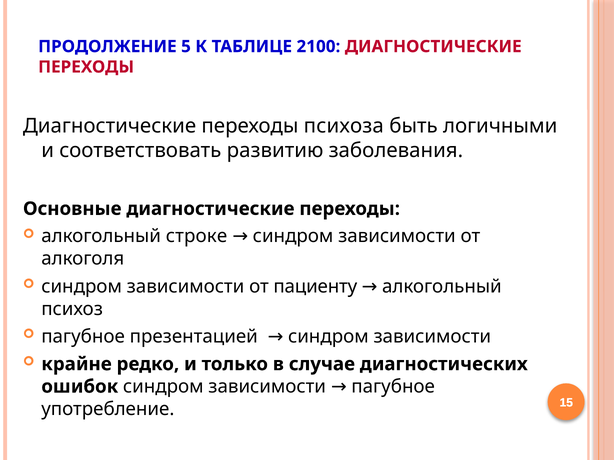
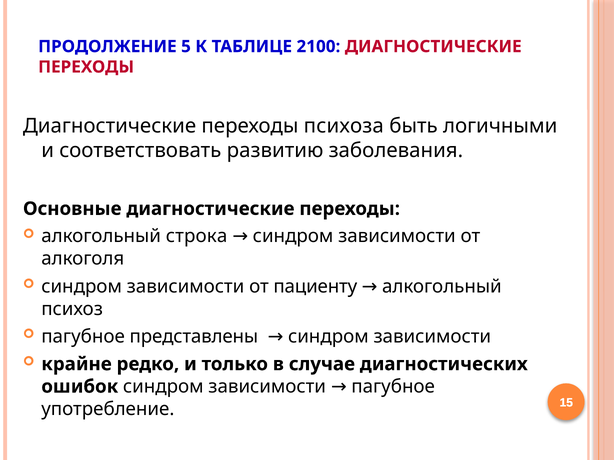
строке: строке -> строка
презентацией: презентацией -> представлены
